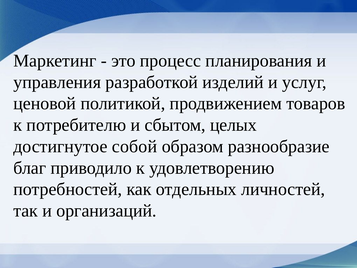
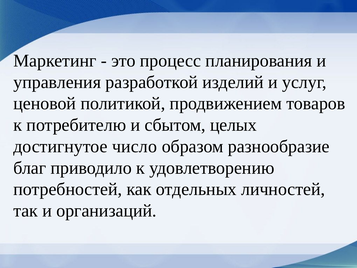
собой: собой -> число
